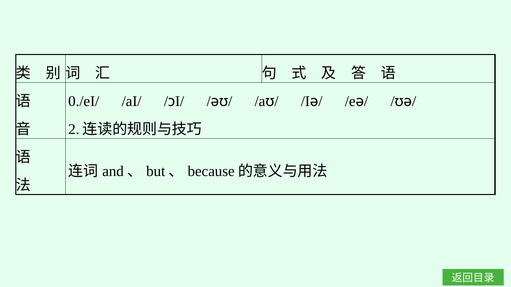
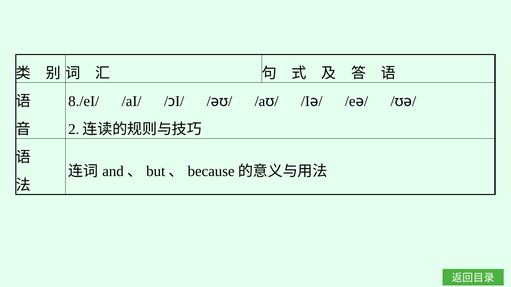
0./eI/: 0./eI/ -> 8./eI/
